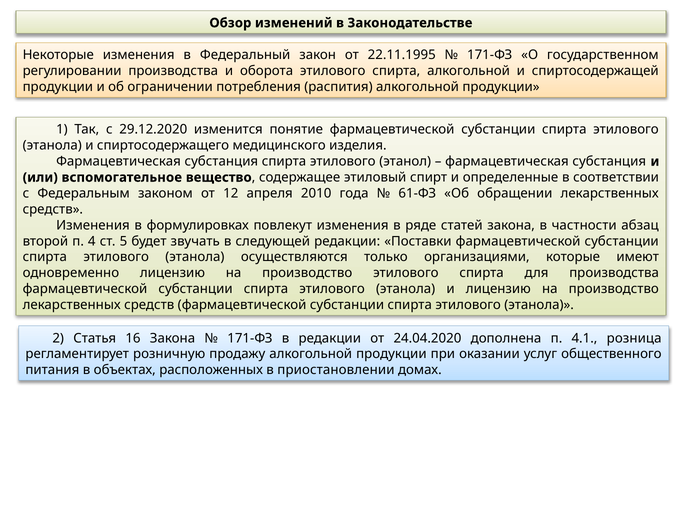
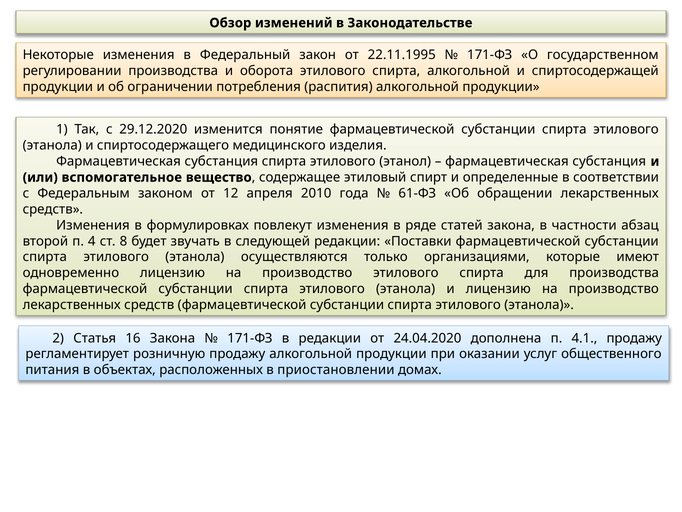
5: 5 -> 8
4.1 розница: розница -> продажу
